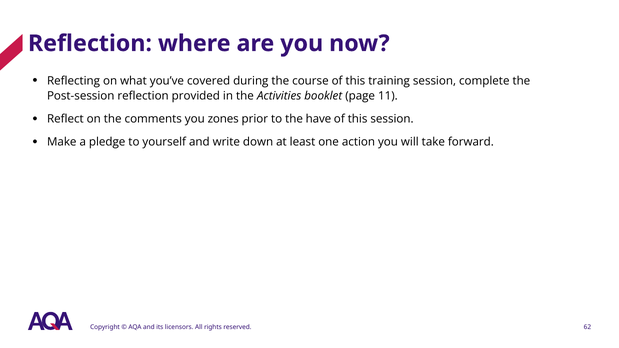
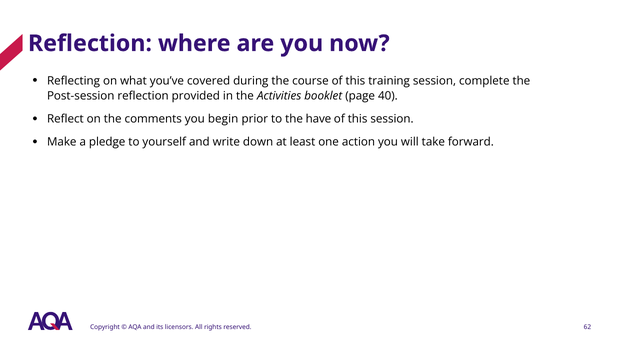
11: 11 -> 40
zones: zones -> begin
